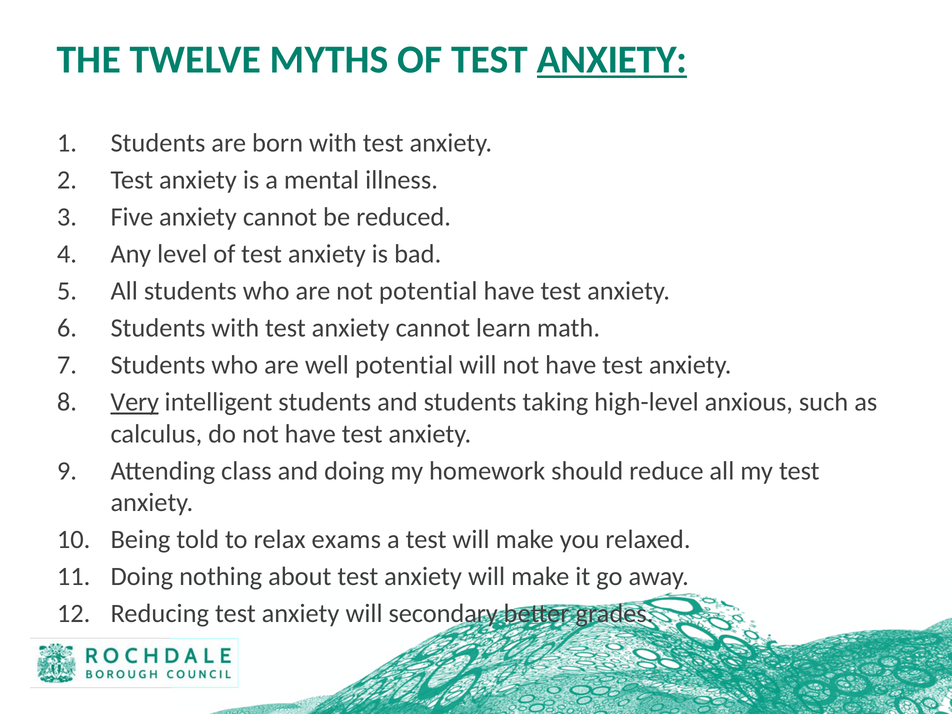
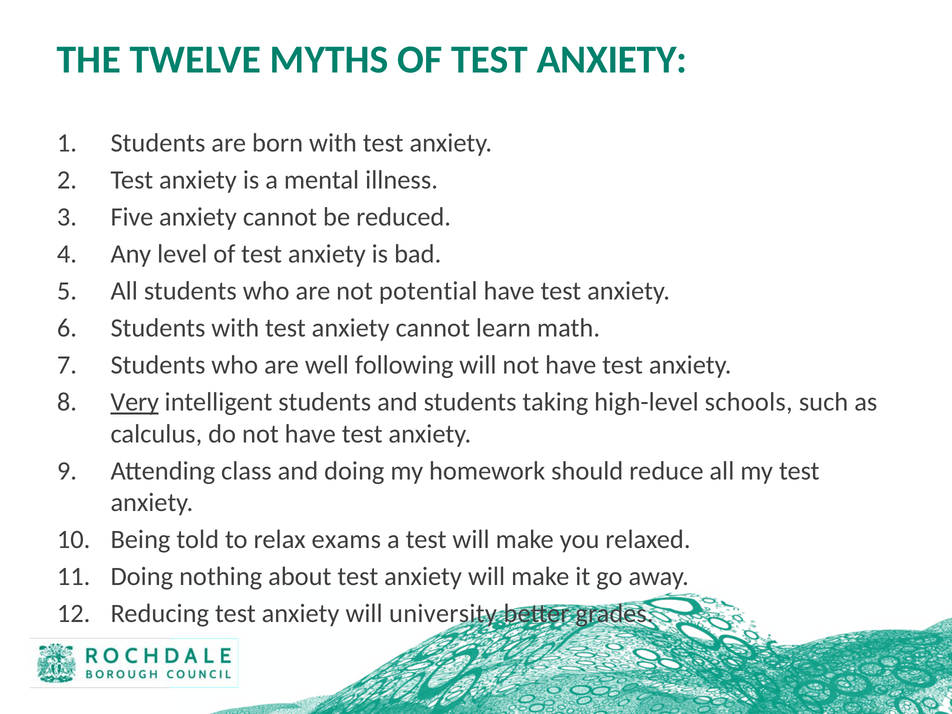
ANXIETY at (612, 60) underline: present -> none
well potential: potential -> following
anxious: anxious -> schools
secondary: secondary -> university
